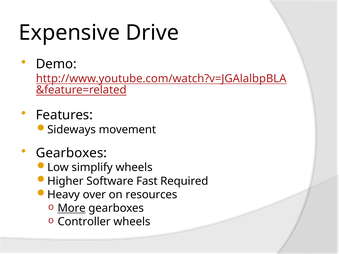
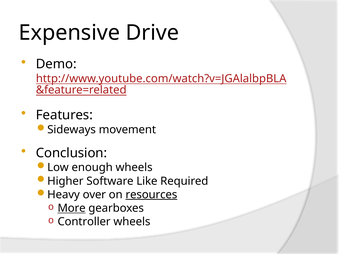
Gearboxes at (71, 153): Gearboxes -> Conclusion
simplify: simplify -> enough
Fast: Fast -> Like
resources underline: none -> present
